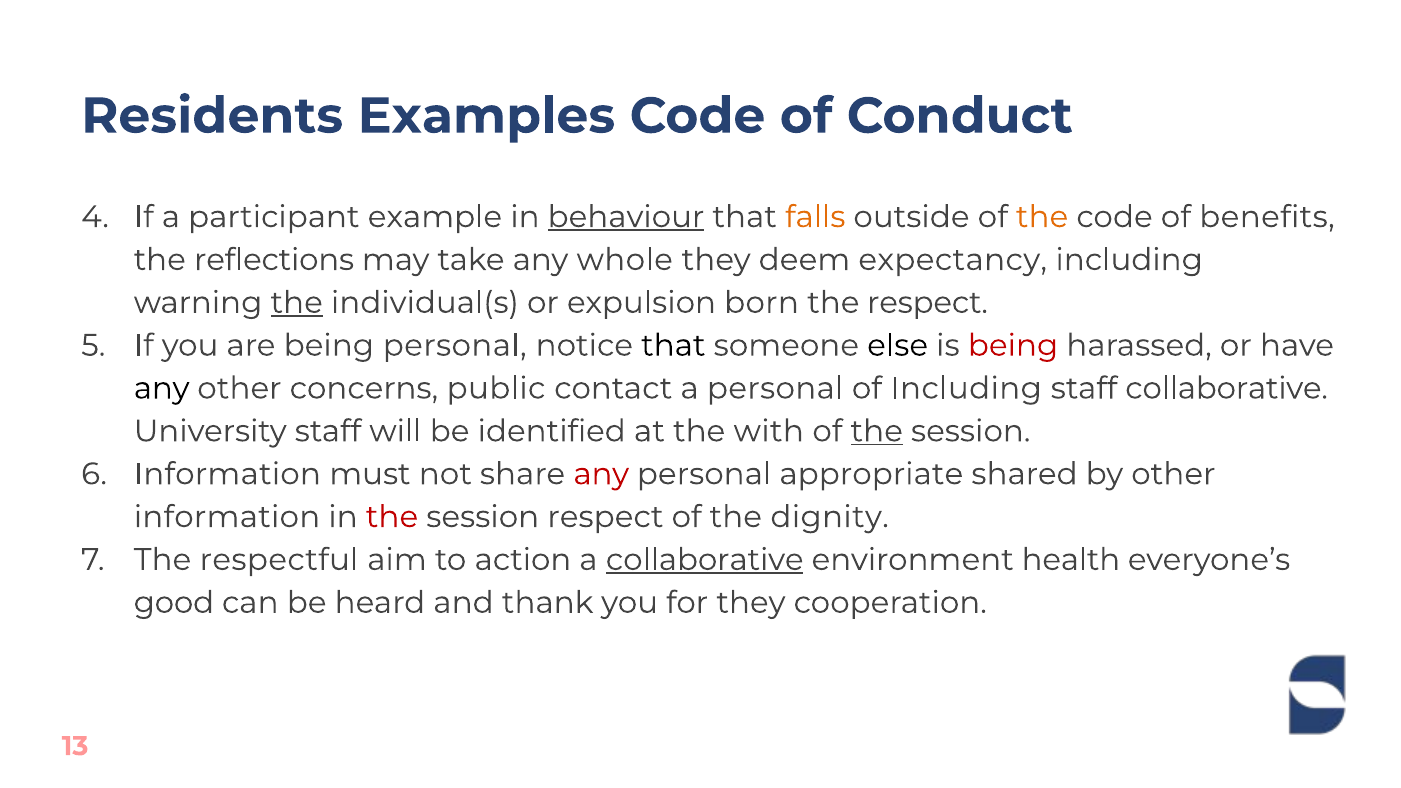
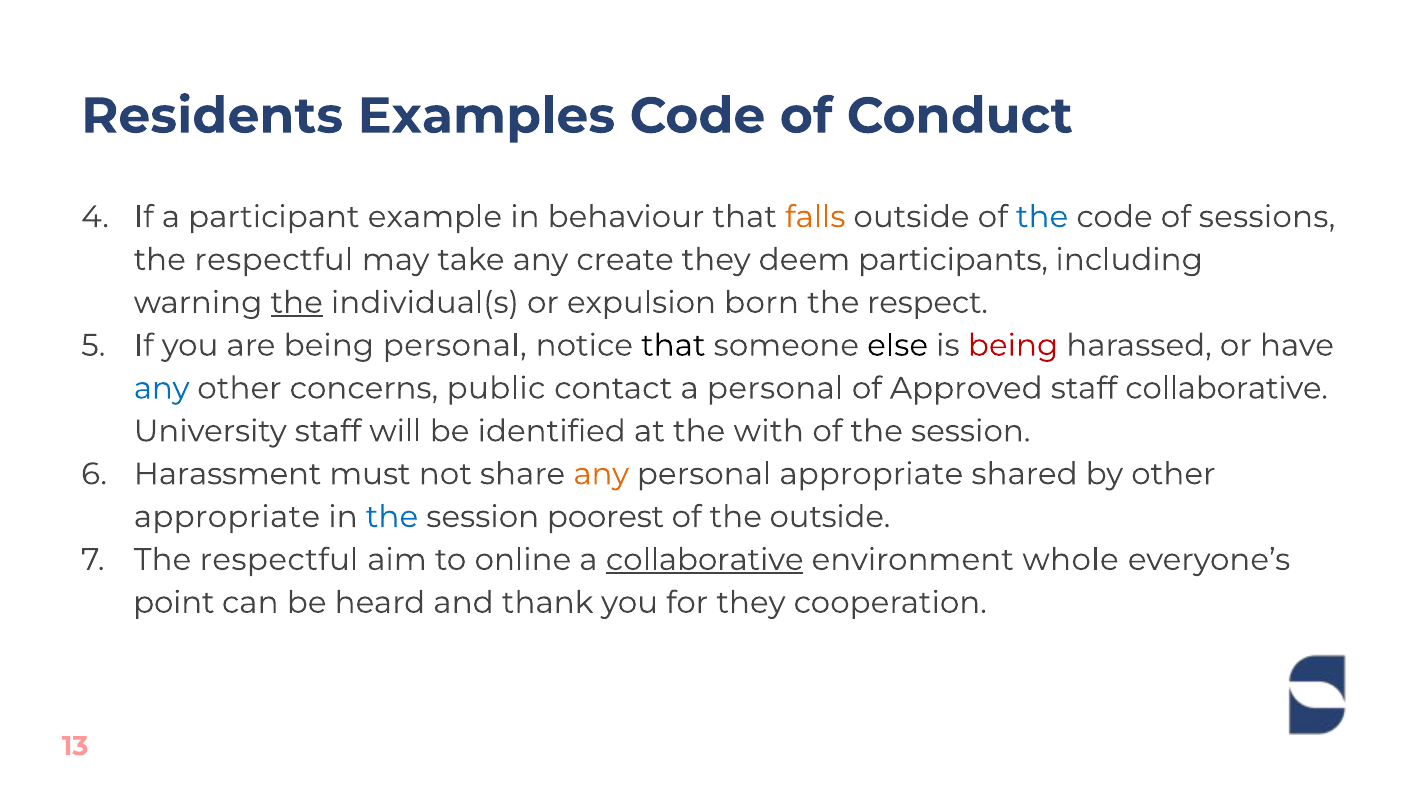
behaviour underline: present -> none
the at (1042, 217) colour: orange -> blue
benefits: benefits -> sessions
reflections at (274, 260): reflections -> respectful
whole: whole -> create
expectancy: expectancy -> participants
any at (162, 388) colour: black -> blue
of Including: Including -> Approved
the at (877, 431) underline: present -> none
Information at (227, 474): Information -> Harassment
any at (601, 474) colour: red -> orange
information at (227, 517): information -> appropriate
the at (392, 517) colour: red -> blue
session respect: respect -> poorest
the dignity: dignity -> outside
action: action -> online
health: health -> whole
good: good -> point
